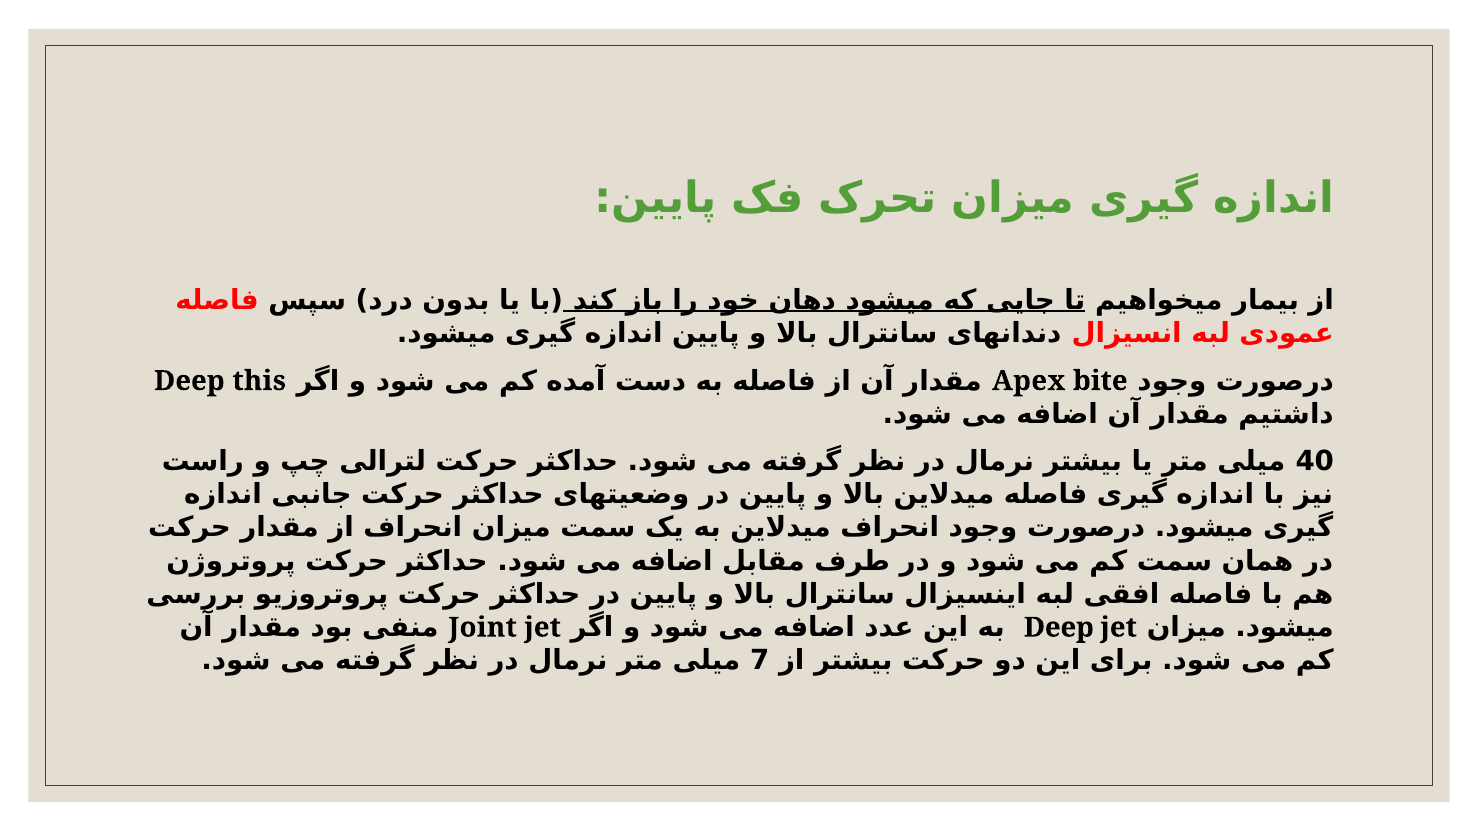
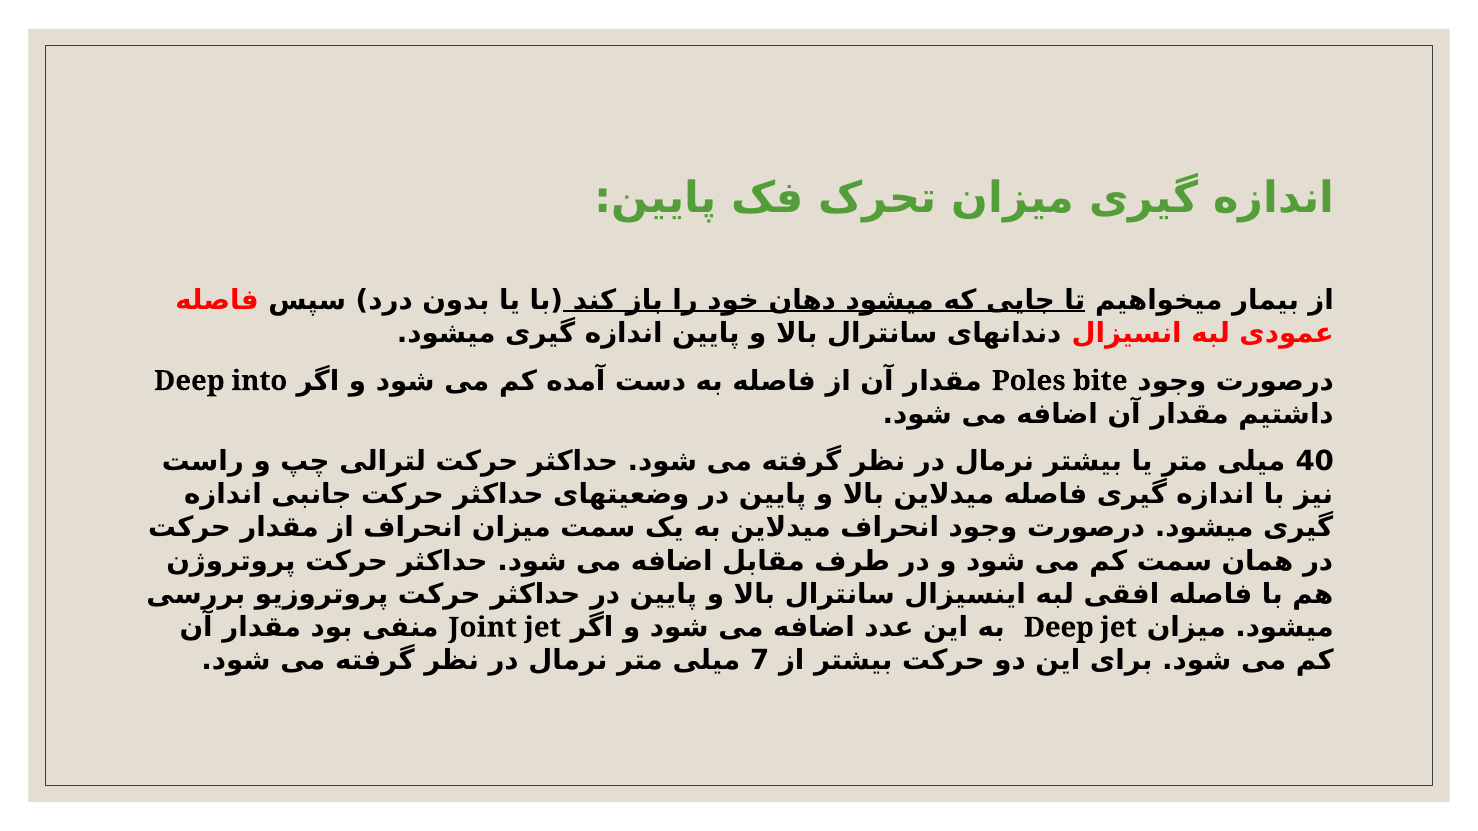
this: this -> into
Apex: Apex -> Poles
